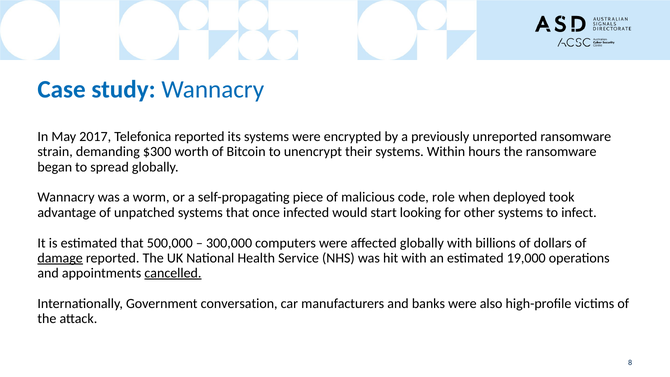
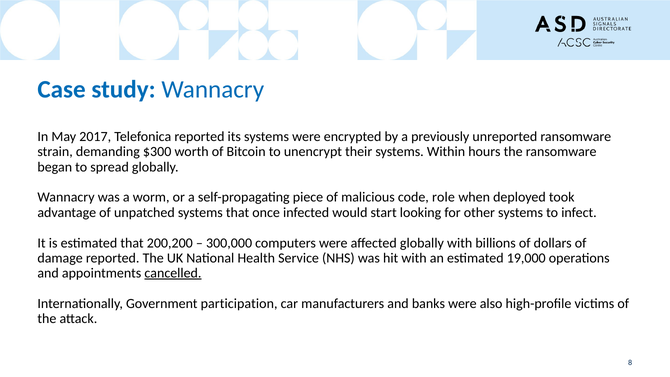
500,000: 500,000 -> 200,200
damage underline: present -> none
conversation: conversation -> participation
